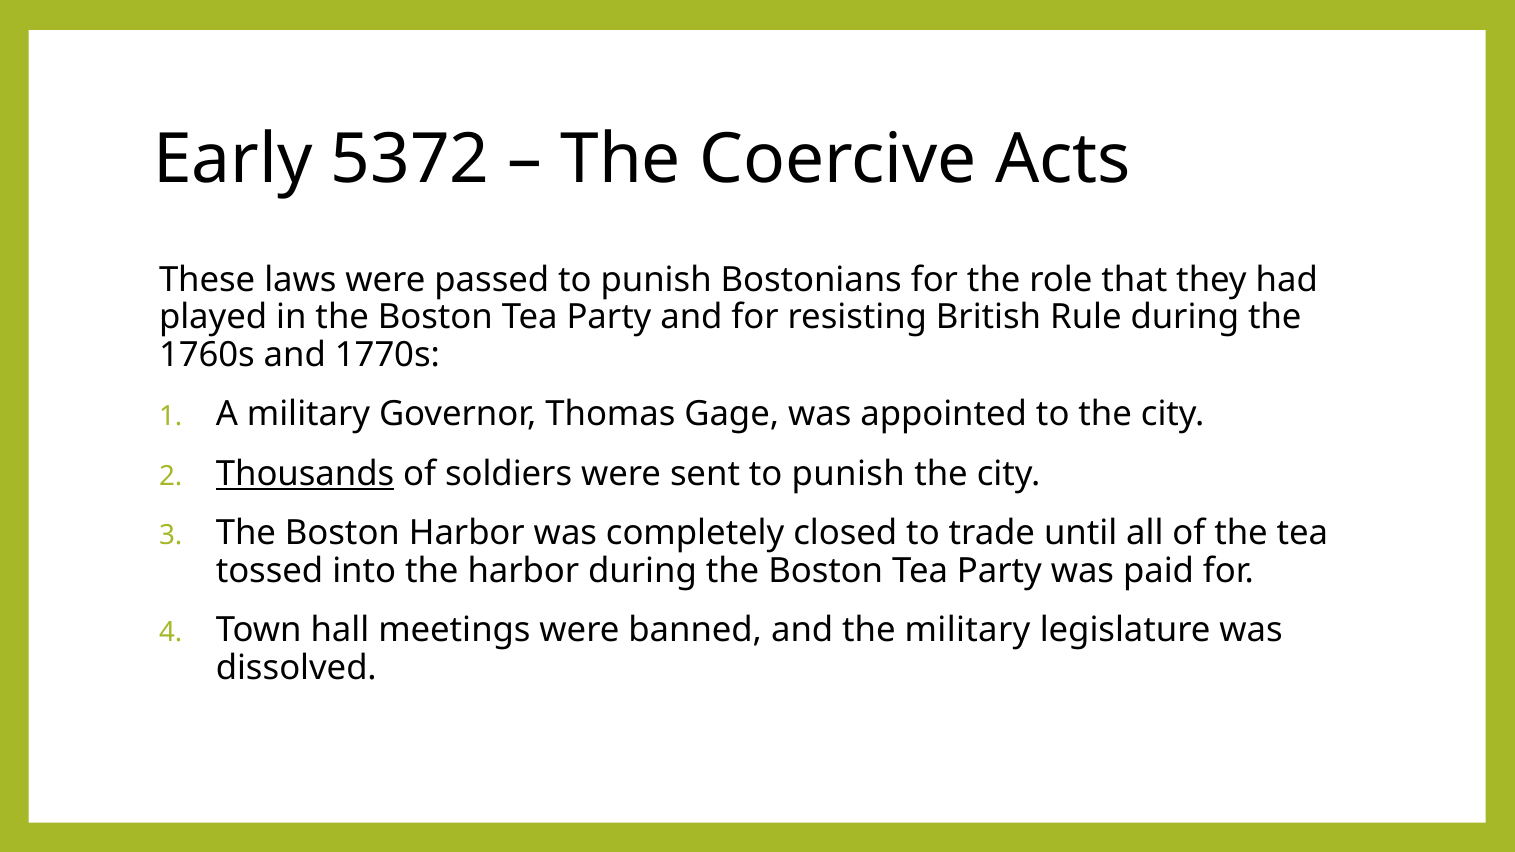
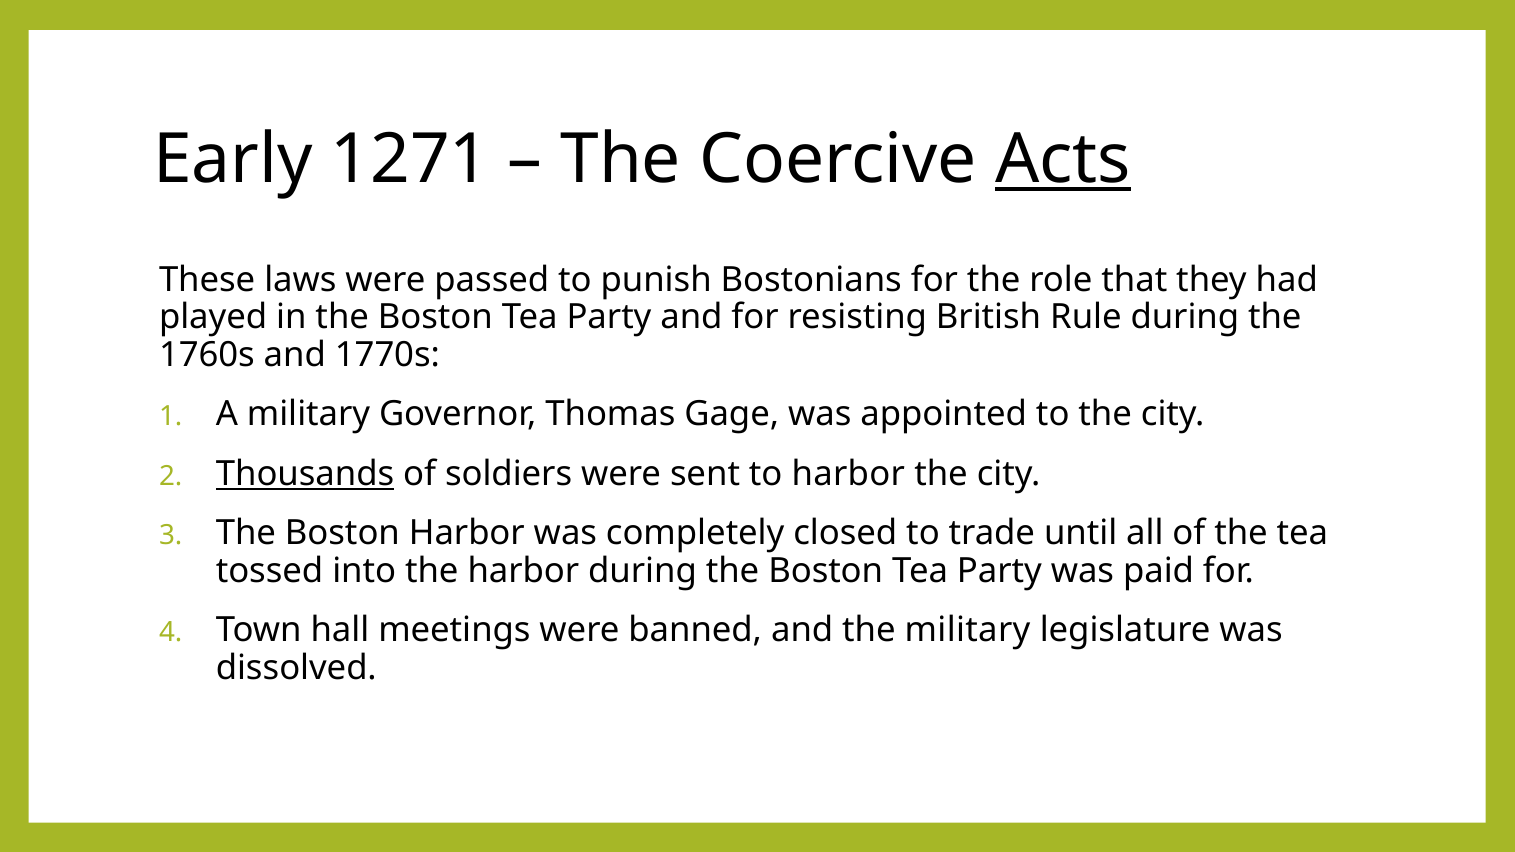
5372: 5372 -> 1271
Acts underline: none -> present
sent to punish: punish -> harbor
